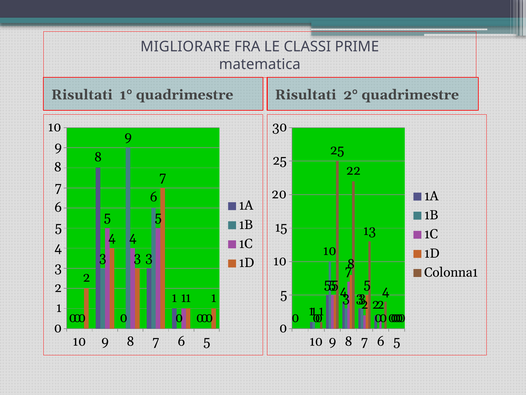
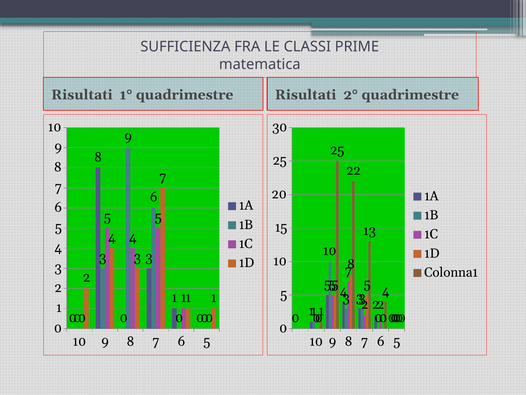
MIGLIORARE: MIGLIORARE -> SUFFICIENZA
